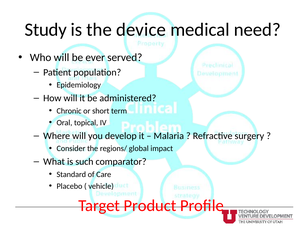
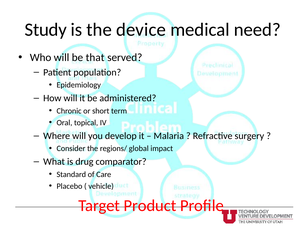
ever: ever -> that
such: such -> drug
